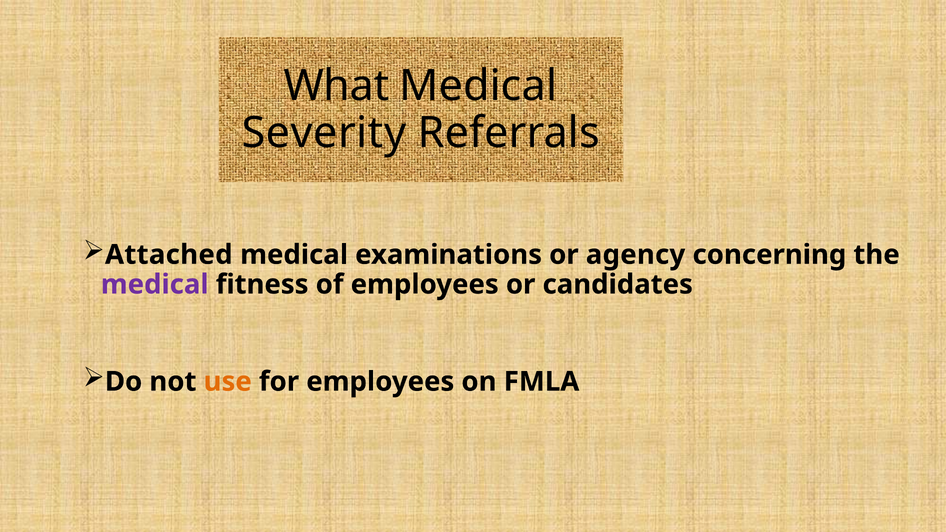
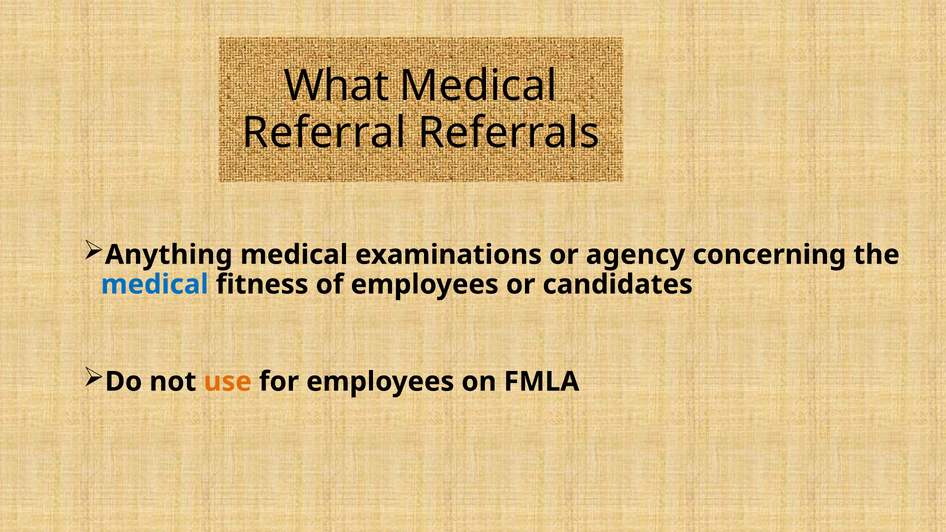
Severity: Severity -> Referral
Attached: Attached -> Anything
medical at (155, 285) colour: purple -> blue
